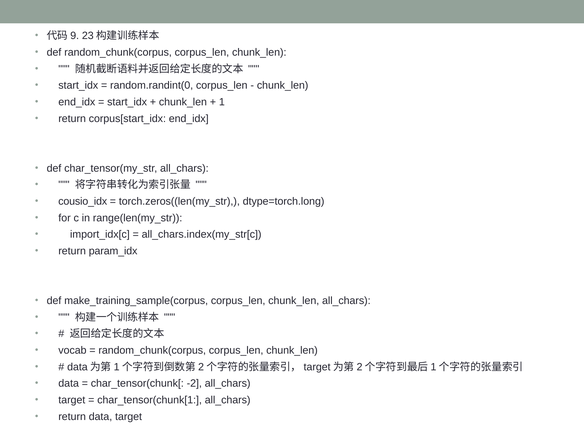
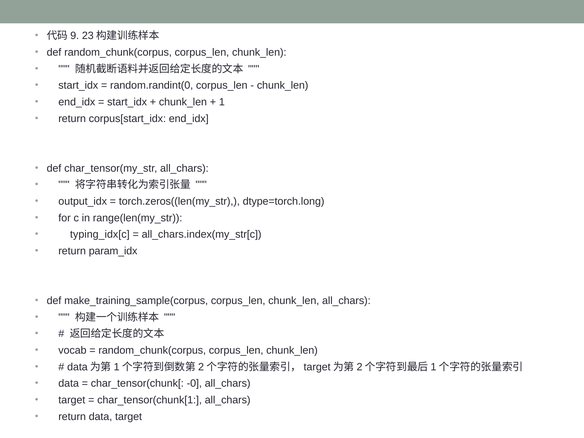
cousio_idx: cousio_idx -> output_idx
import_idx[c: import_idx[c -> typing_idx[c
-2: -2 -> -0
